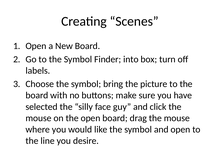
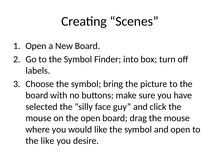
the line: line -> like
